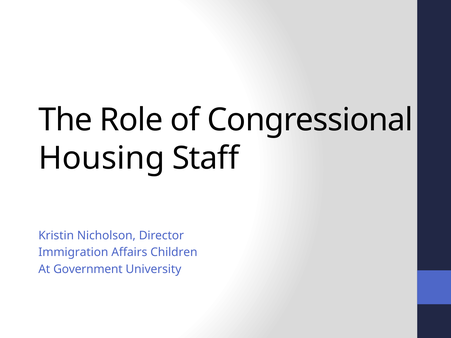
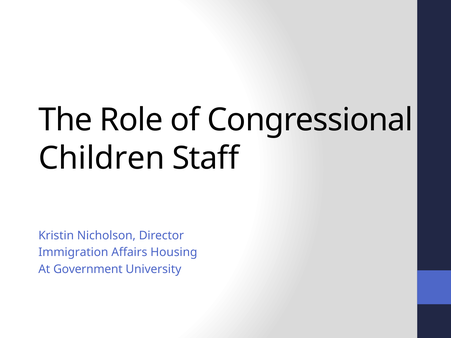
Housing: Housing -> Children
Children: Children -> Housing
